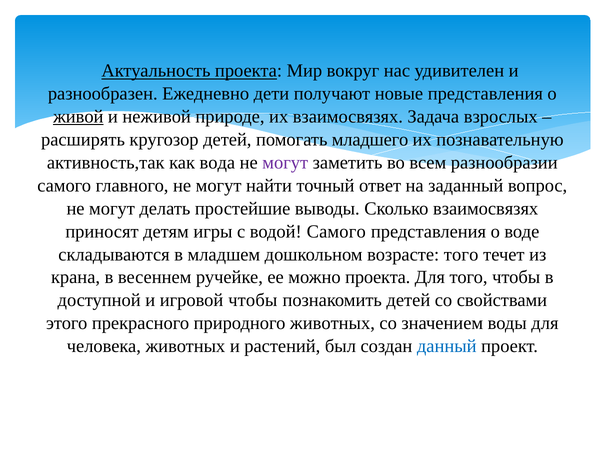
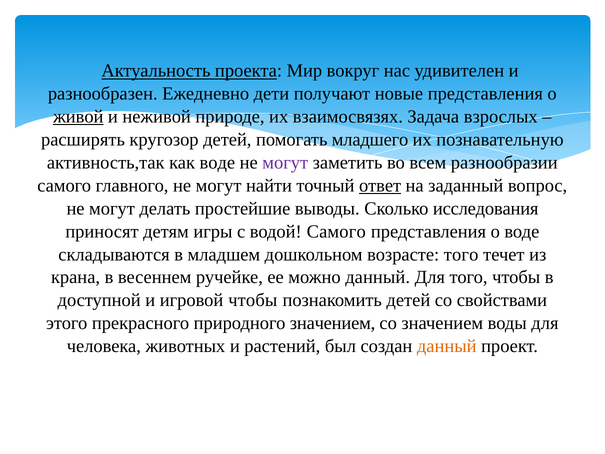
как вода: вода -> воде
ответ underline: none -> present
Сколько взаимосвязях: взаимосвязях -> исследования
можно проекта: проекта -> данный
природного животных: животных -> значением
данный at (447, 346) colour: blue -> orange
